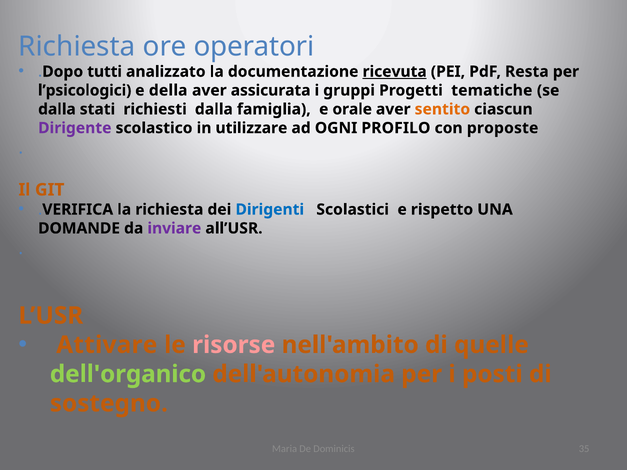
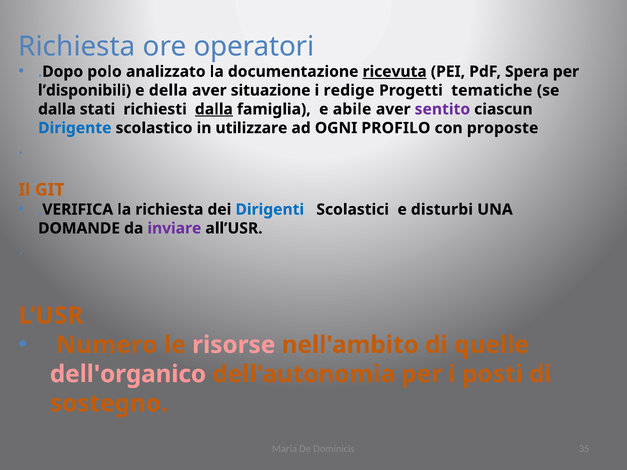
tutti: tutti -> polo
Resta: Resta -> Spera
l’psicologici: l’psicologici -> l’disponibili
assicurata: assicurata -> situazione
gruppi: gruppi -> redige
dalla at (214, 109) underline: none -> present
orale: orale -> abile
sentito colour: orange -> purple
Dirigente colour: purple -> blue
rispetto: rispetto -> disturbi
Attivare: Attivare -> Numero
dell'organico colour: light green -> pink
